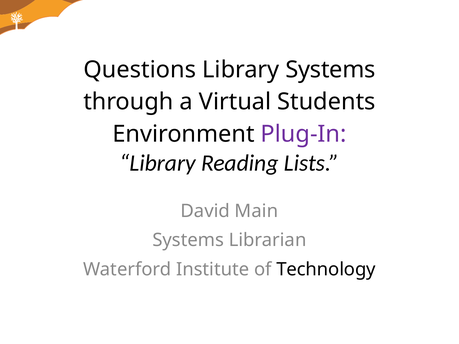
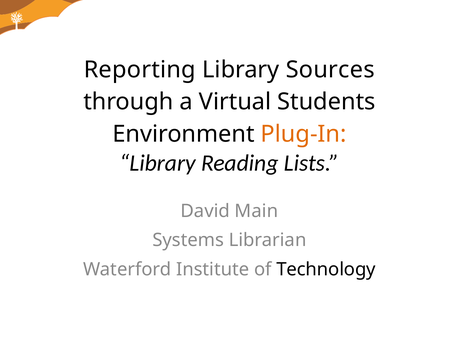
Questions: Questions -> Reporting
Library Systems: Systems -> Sources
Plug-In colour: purple -> orange
